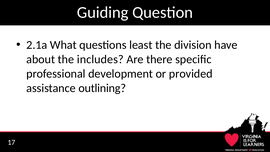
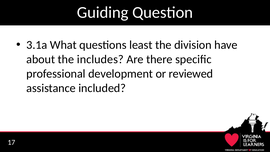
2.1a: 2.1a -> 3.1a
provided: provided -> reviewed
outlining: outlining -> included
